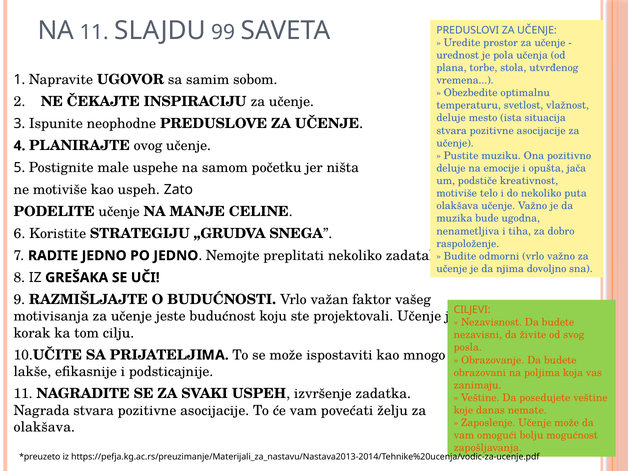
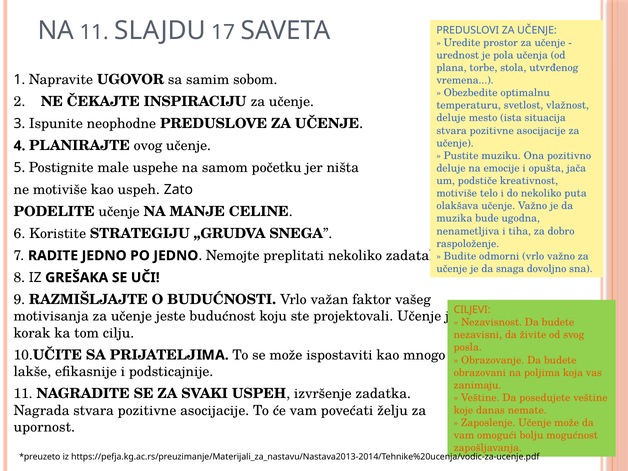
99: 99 -> 17
njima: njima -> snaga
olakšava at (44, 427): olakšava -> upornost
